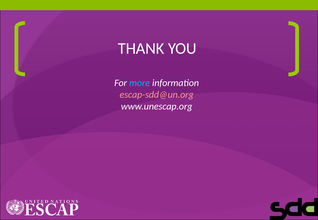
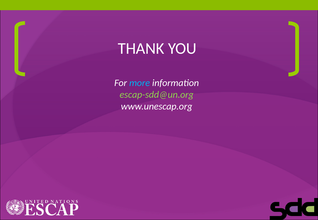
escap-sdd@un.org colour: pink -> light green
